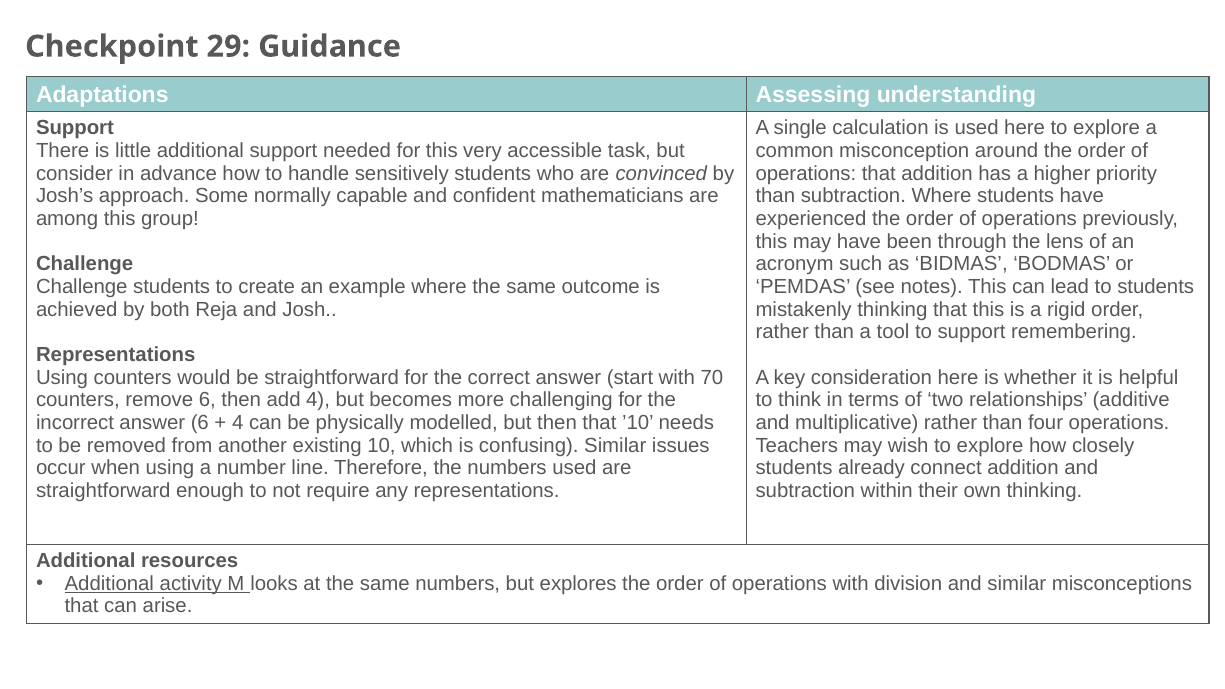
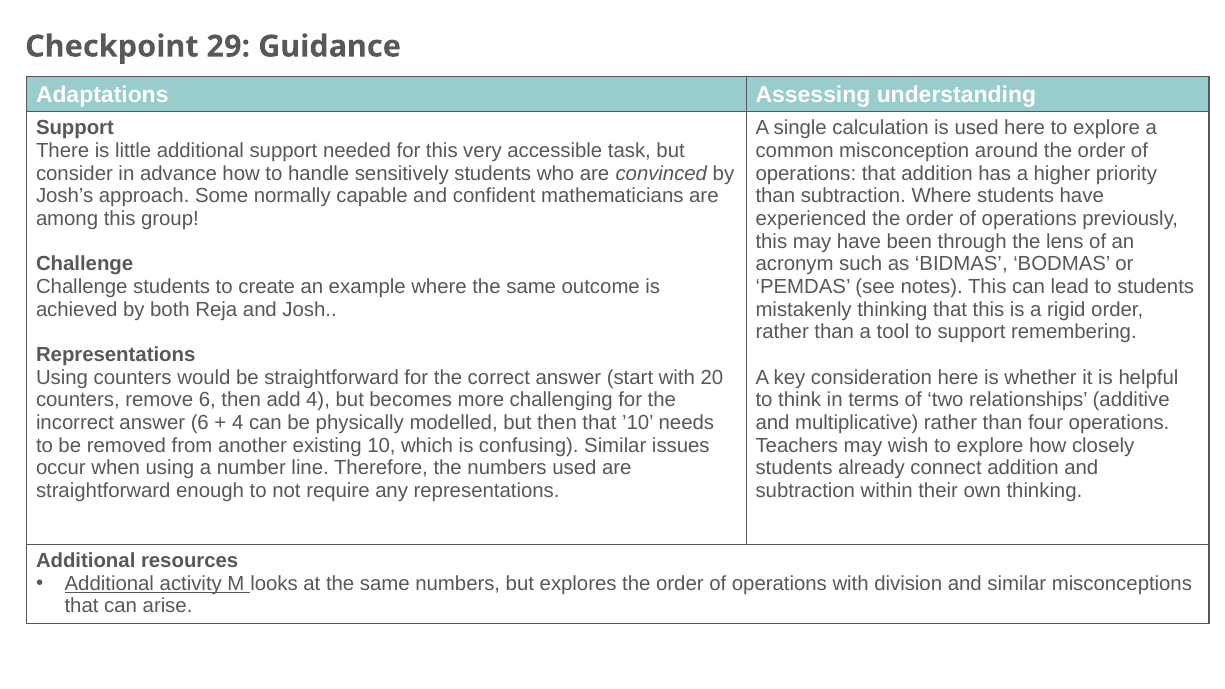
70: 70 -> 20
